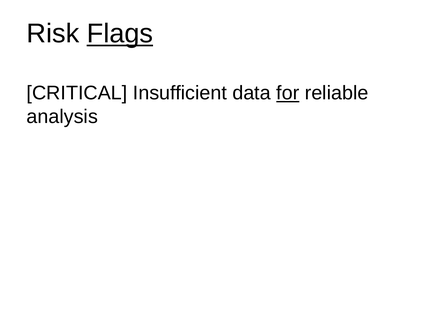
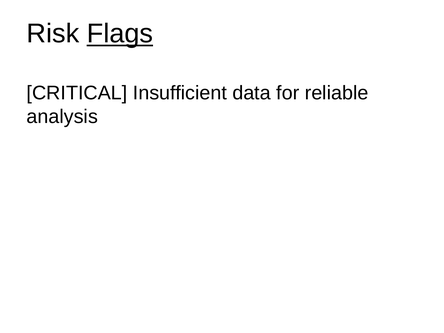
for underline: present -> none
